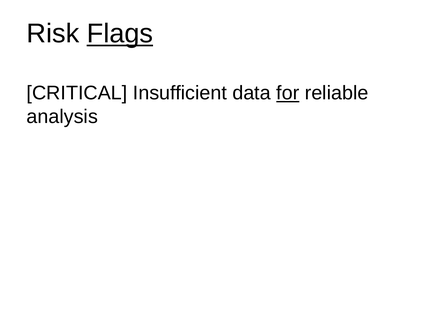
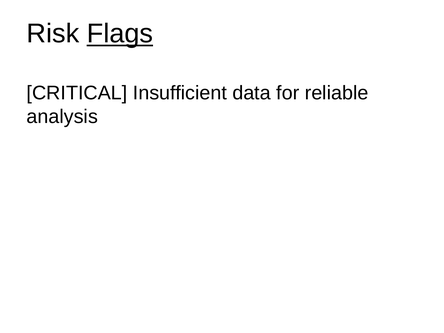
for underline: present -> none
